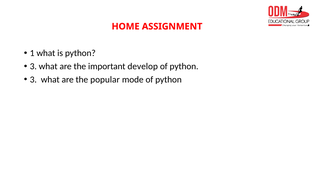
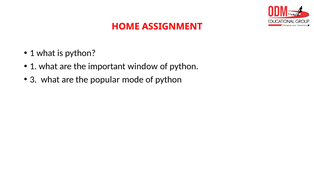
3 at (33, 66): 3 -> 1
develop: develop -> window
